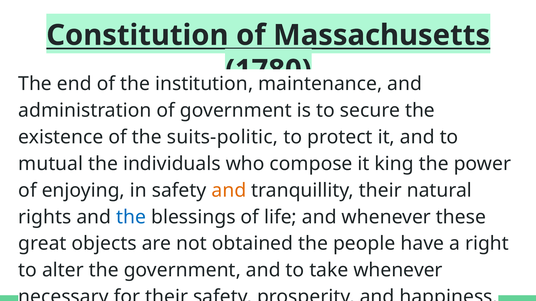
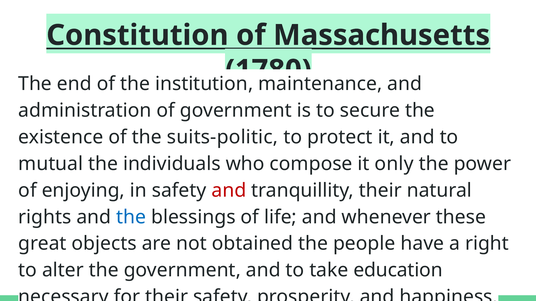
king: king -> only
and at (229, 191) colour: orange -> red
take whenever: whenever -> education
